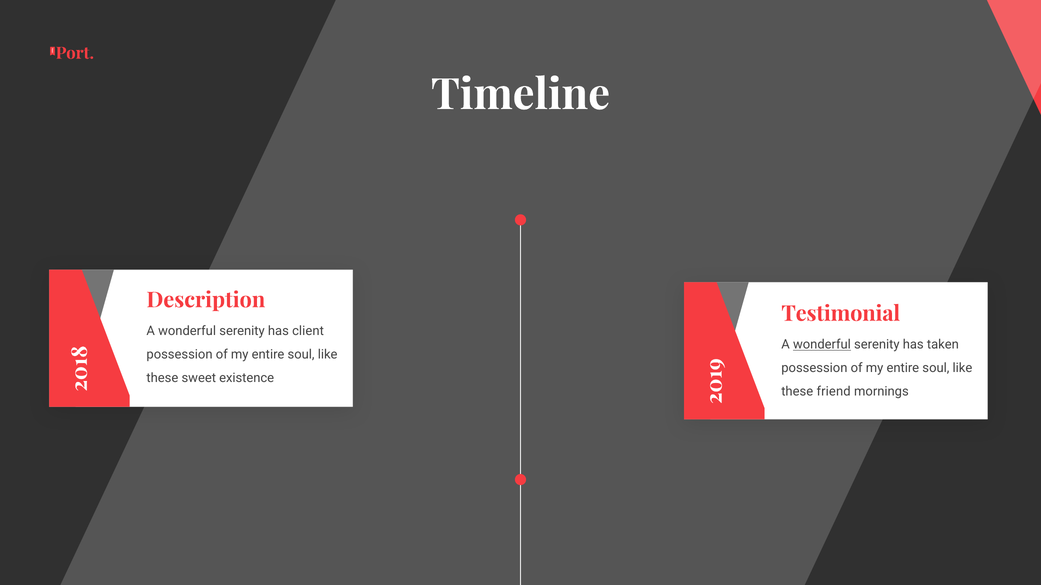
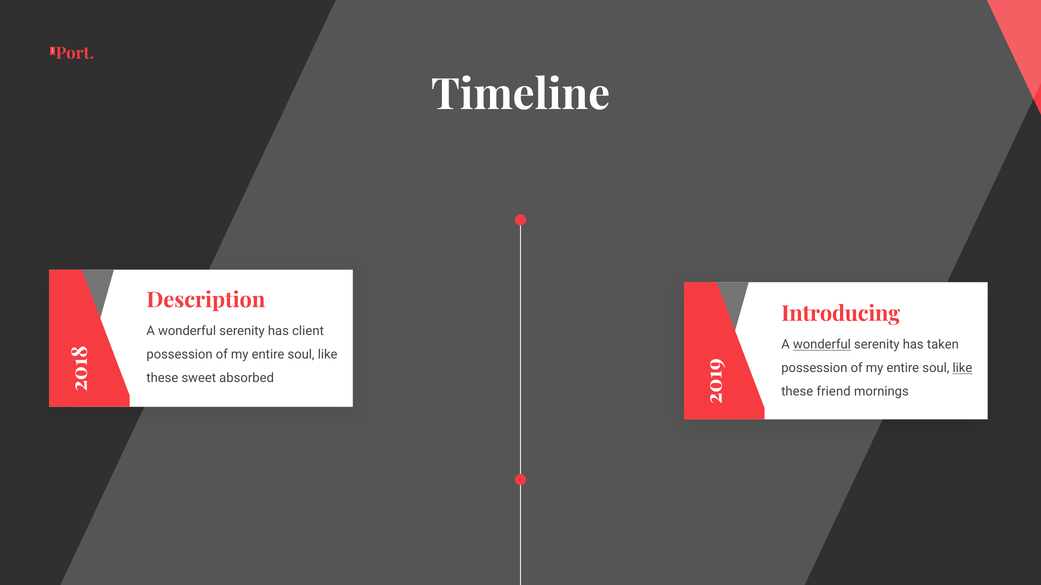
Testimonial: Testimonial -> Introducing
like at (962, 368) underline: none -> present
existence: existence -> absorbed
